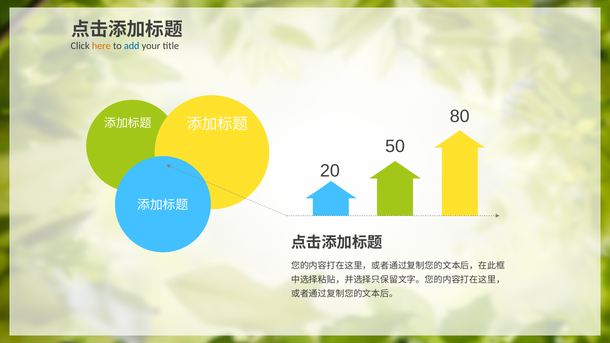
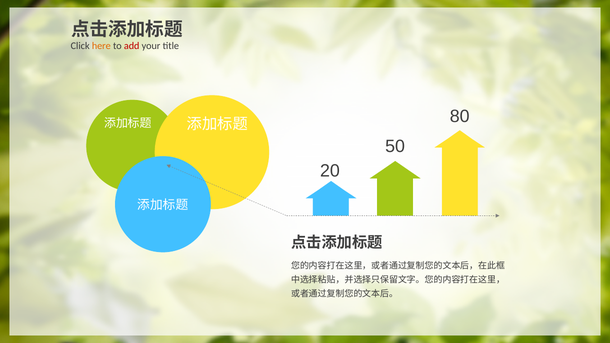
add colour: blue -> red
